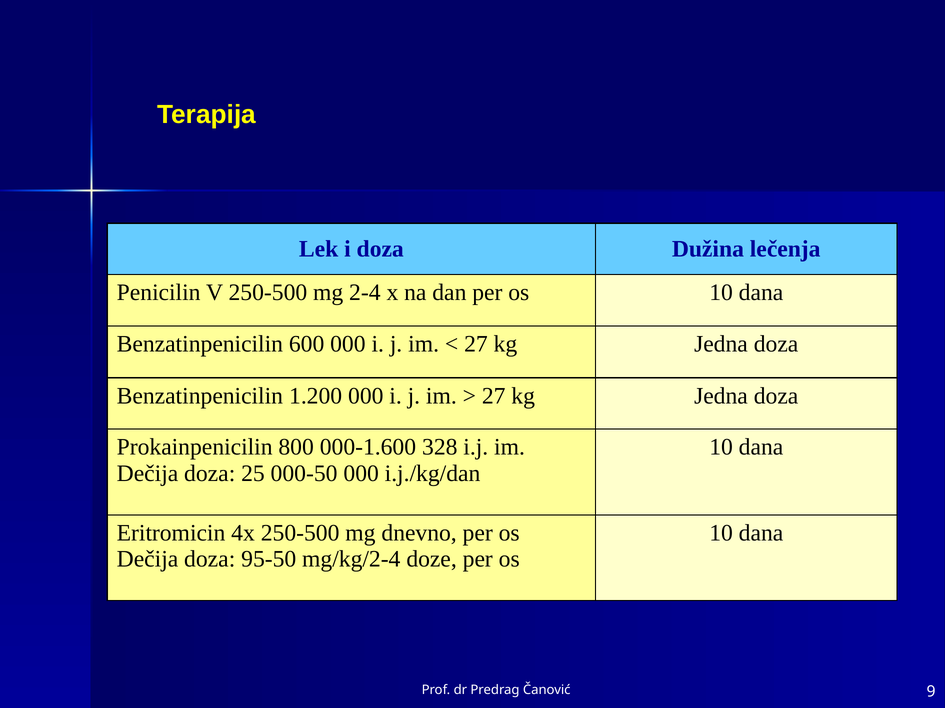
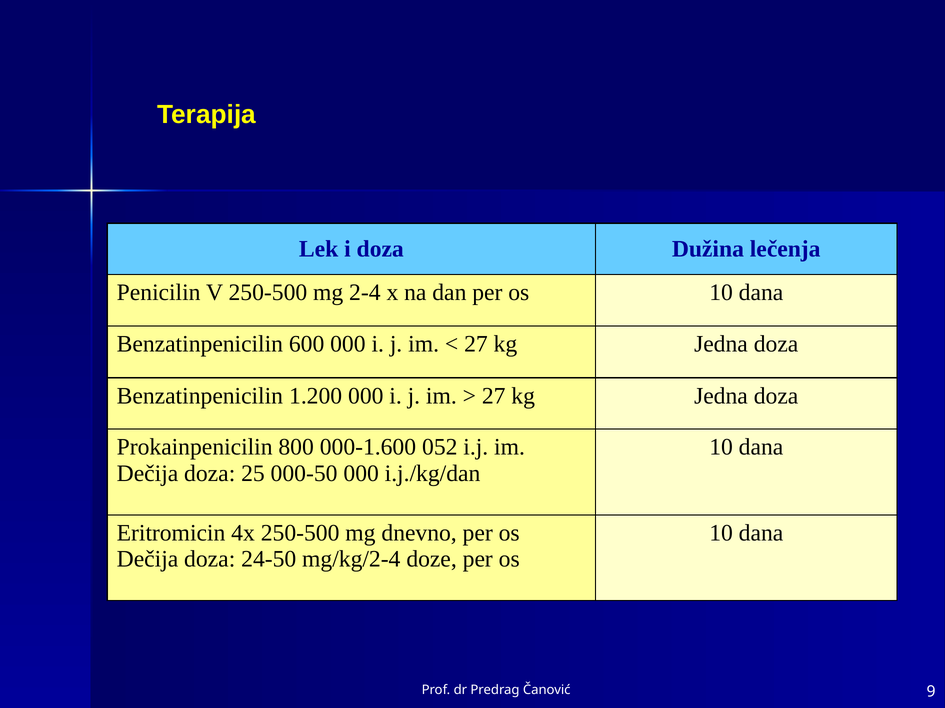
328: 328 -> 052
95-50: 95-50 -> 24-50
